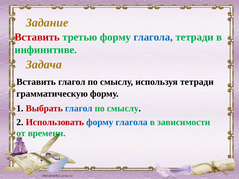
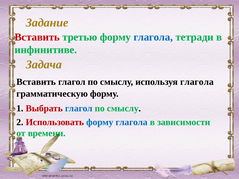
используя тетради: тетради -> глагола
